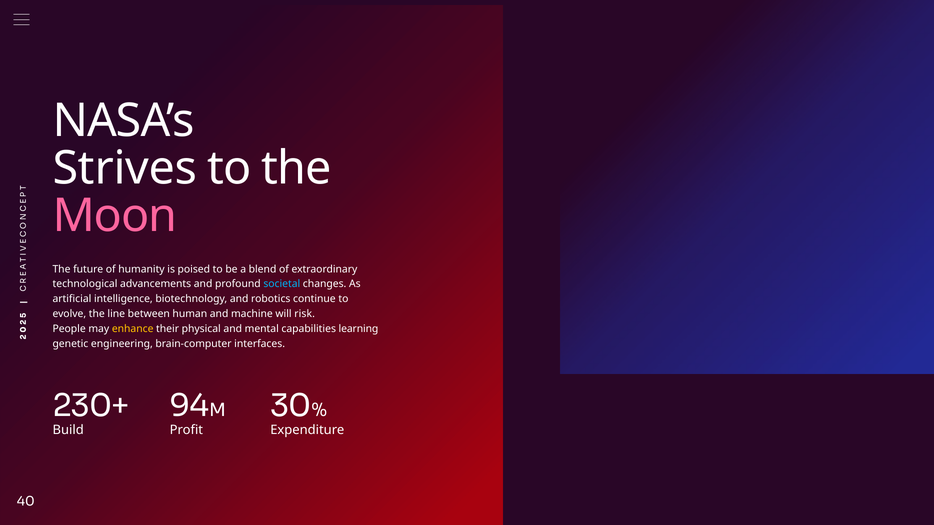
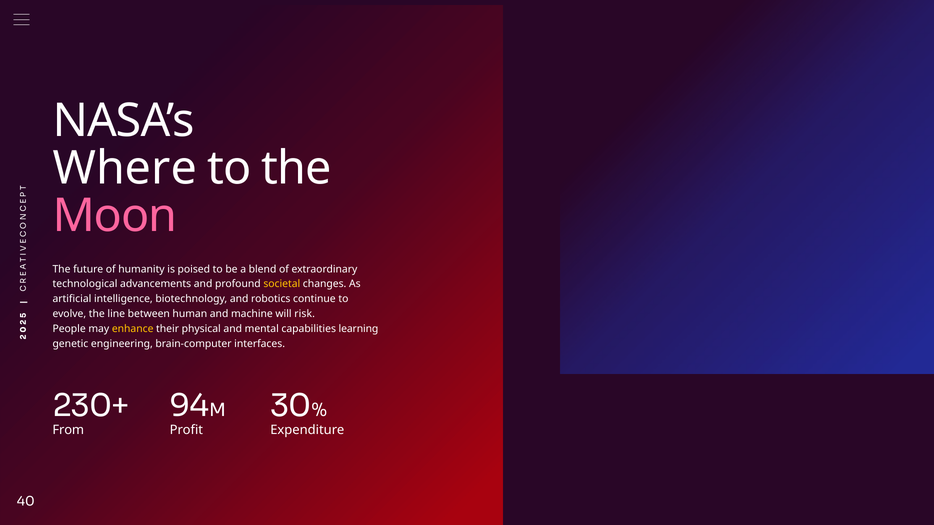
Strives: Strives -> Where
societal colour: light blue -> yellow
Build: Build -> From
